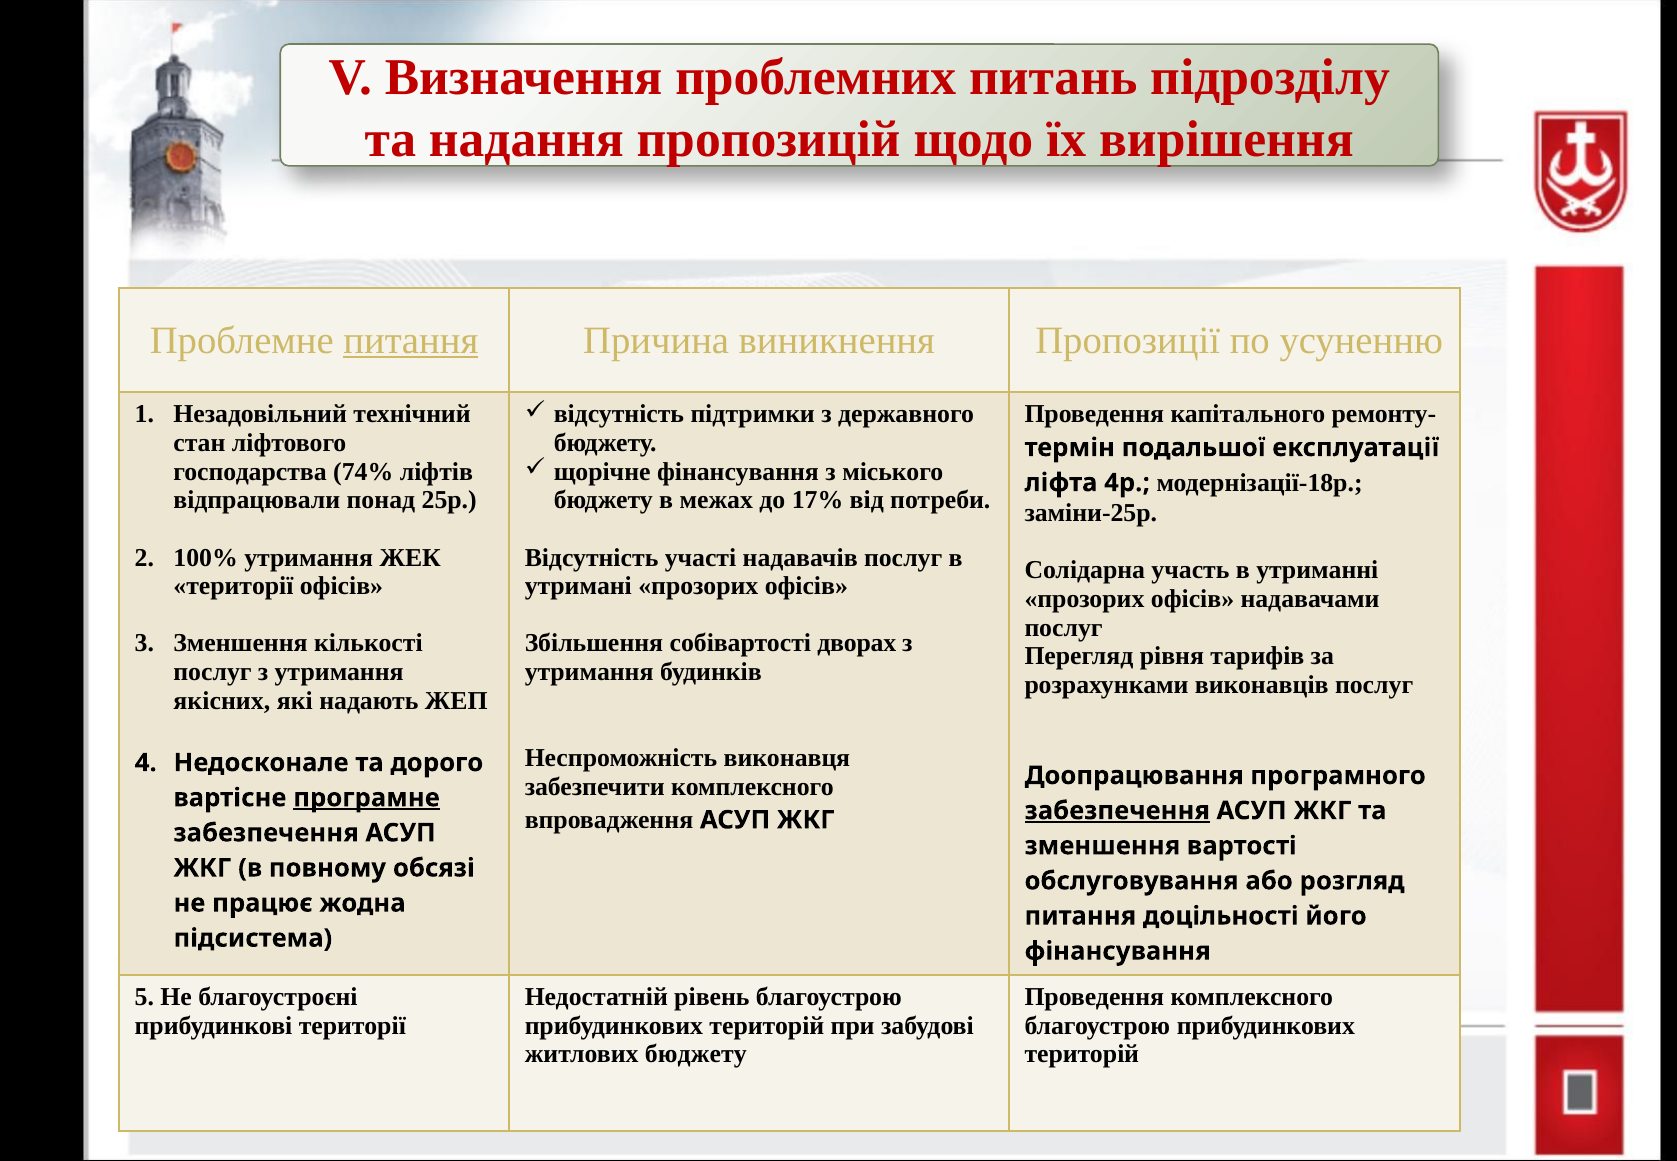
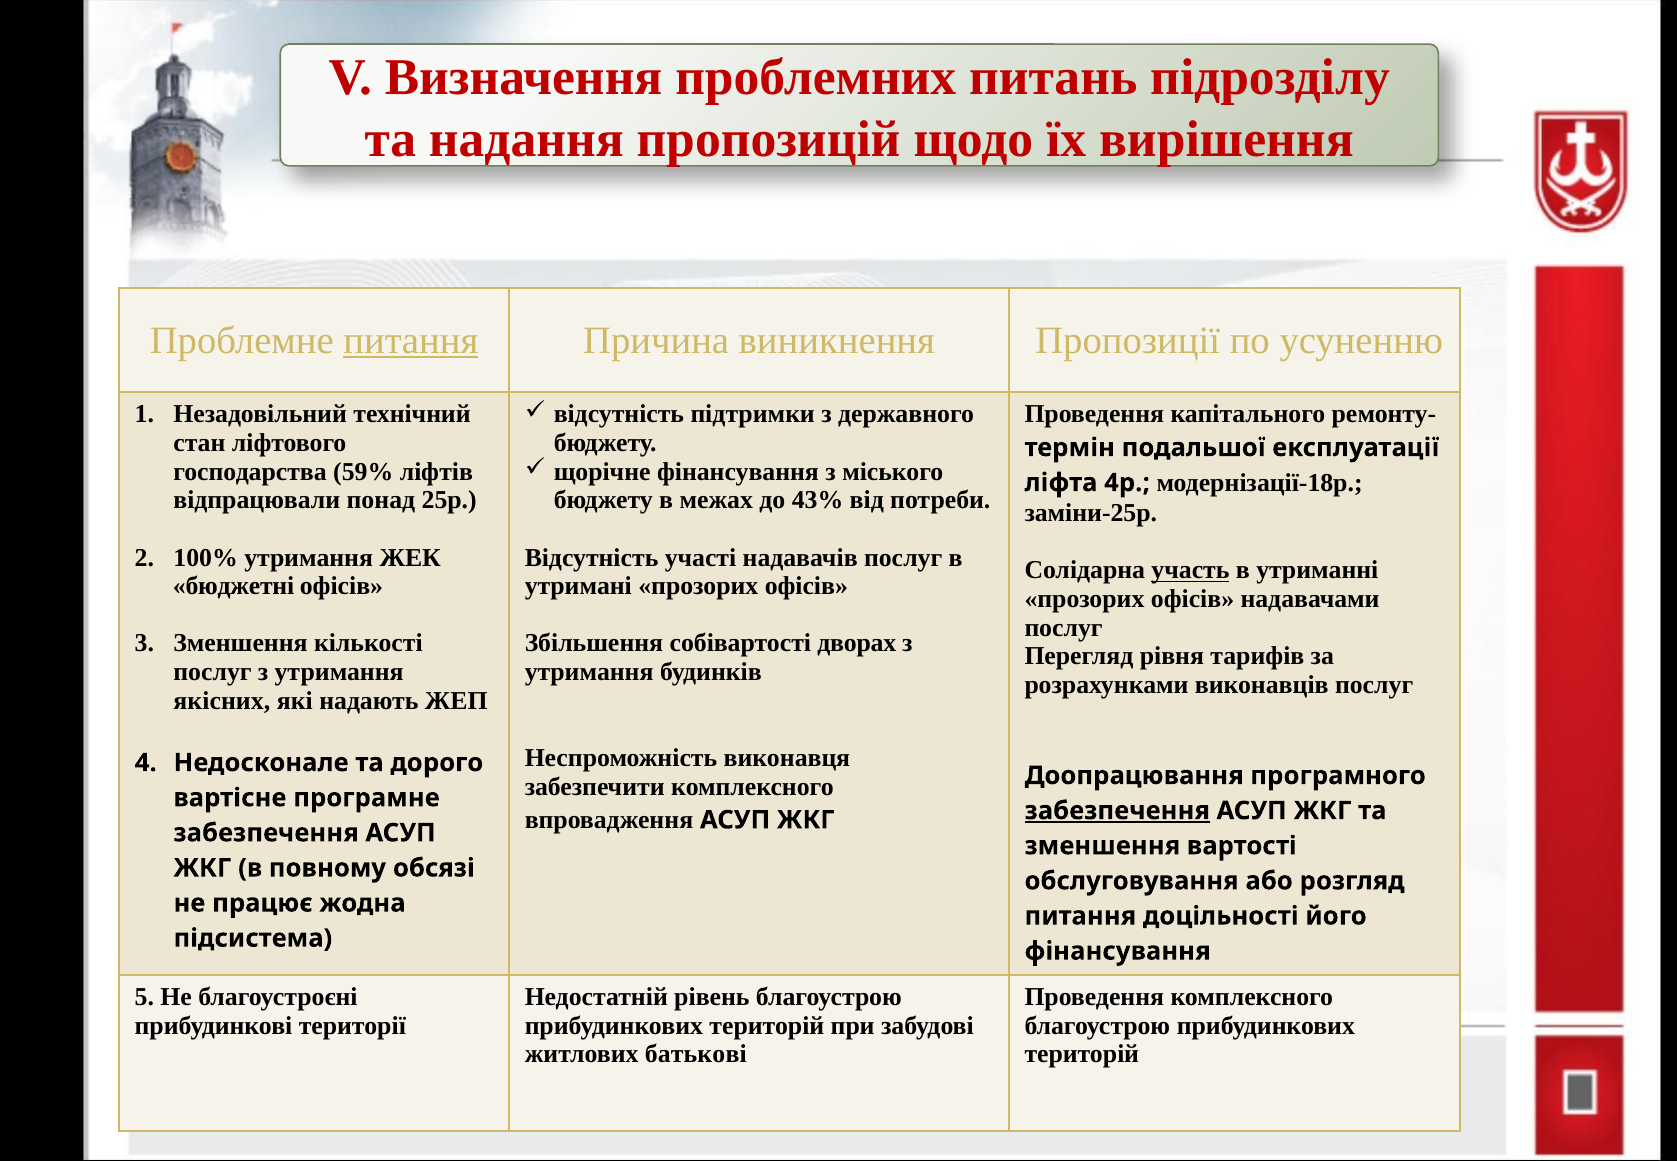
74%: 74% -> 59%
17%: 17% -> 43%
участь underline: none -> present
території at (233, 586): території -> бюджетні
програмне underline: present -> none
житлових бюджету: бюджету -> батькові
